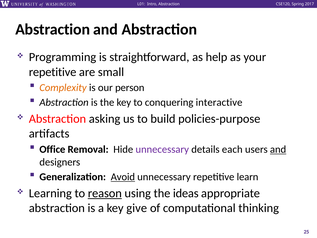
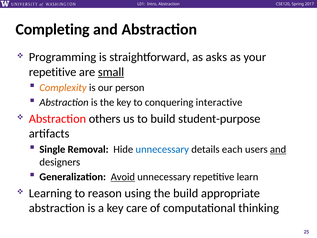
Abstraction at (53, 29): Abstraction -> Completing
help: help -> asks
small underline: none -> present
asking: asking -> others
policies-purpose: policies-purpose -> student-purpose
Office: Office -> Single
unnecessary at (162, 149) colour: purple -> blue
reason underline: present -> none
the ideas: ideas -> build
give: give -> care
